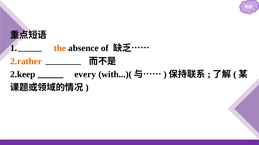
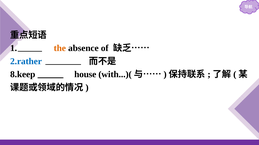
2.rather colour: orange -> blue
2.keep: 2.keep -> 8.keep
every: every -> house
